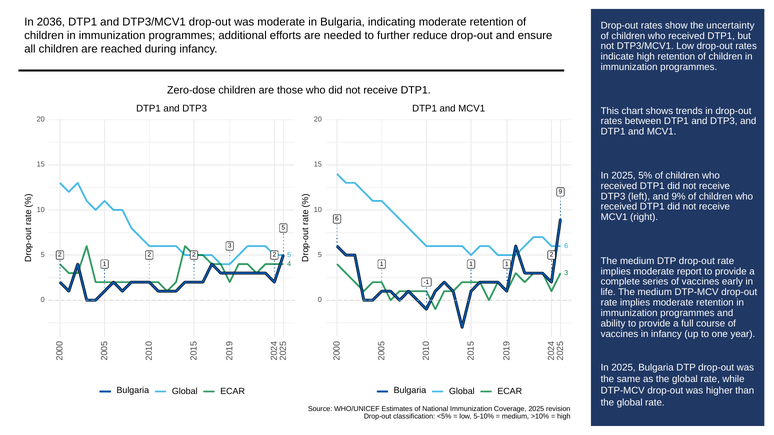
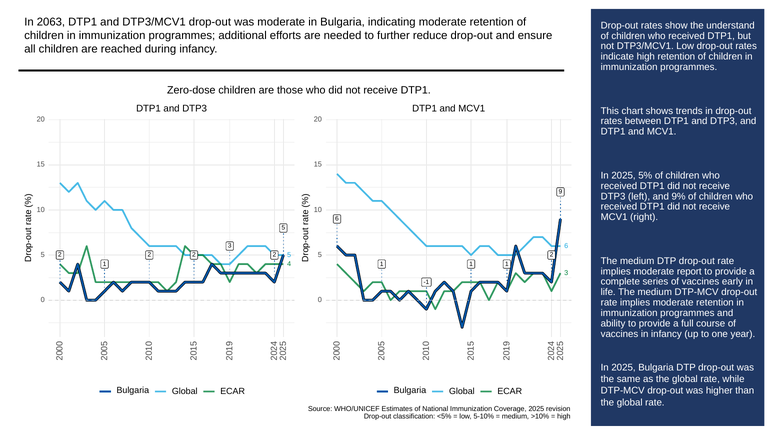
2036: 2036 -> 2063
uncertainty: uncertainty -> understand
